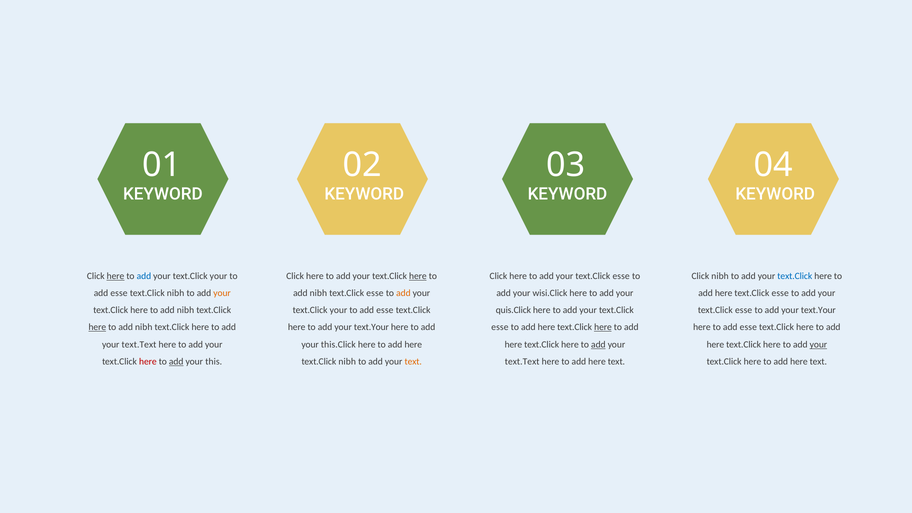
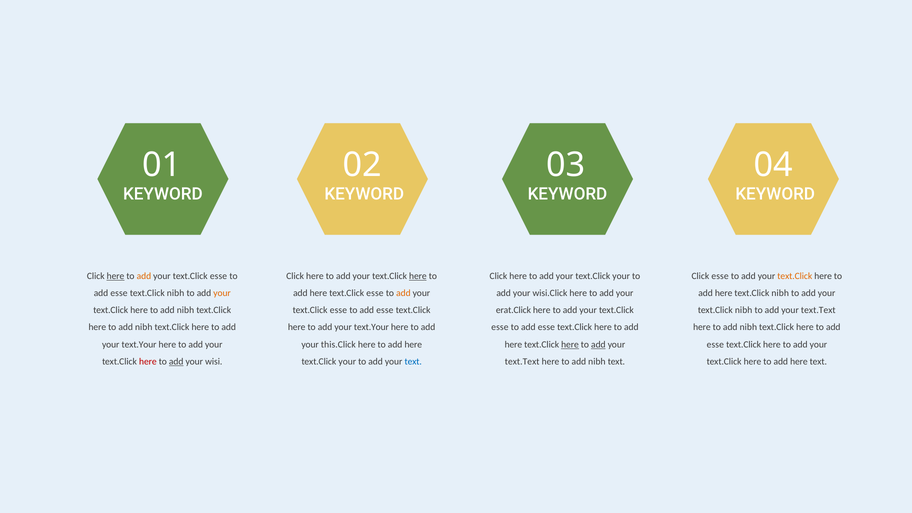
add at (144, 276) colour: blue -> orange
your at (219, 276): your -> esse
esse at (621, 276): esse -> your
Click nibh: nibh -> esse
text.Click at (795, 276) colour: blue -> orange
nibh at (318, 293): nibh -> here
esse at (780, 293): esse -> nibh
your at (338, 310): your -> esse
quis.Click: quis.Click -> erat.Click
esse at (744, 310): esse -> nibh
text.Your at (818, 310): text.Your -> text.Text
here at (97, 327) underline: present -> none
here at (546, 327): here -> esse
here at (603, 327) underline: present -> none
esse at (748, 327): esse -> nibh
text.Text at (139, 344): text.Text -> text.Your
here at (570, 344) underline: none -> present
here at (715, 344): here -> esse
your at (818, 344) underline: present -> none
this: this -> wisi
nibh at (347, 362): nibh -> your
text at (413, 362) colour: orange -> blue
here at (597, 362): here -> nibh
